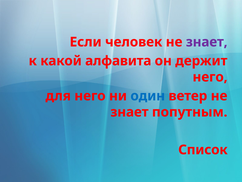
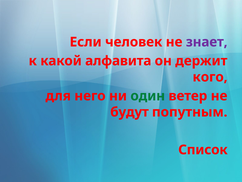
него at (210, 77): него -> кого
один colour: blue -> green
знает at (129, 112): знает -> будут
